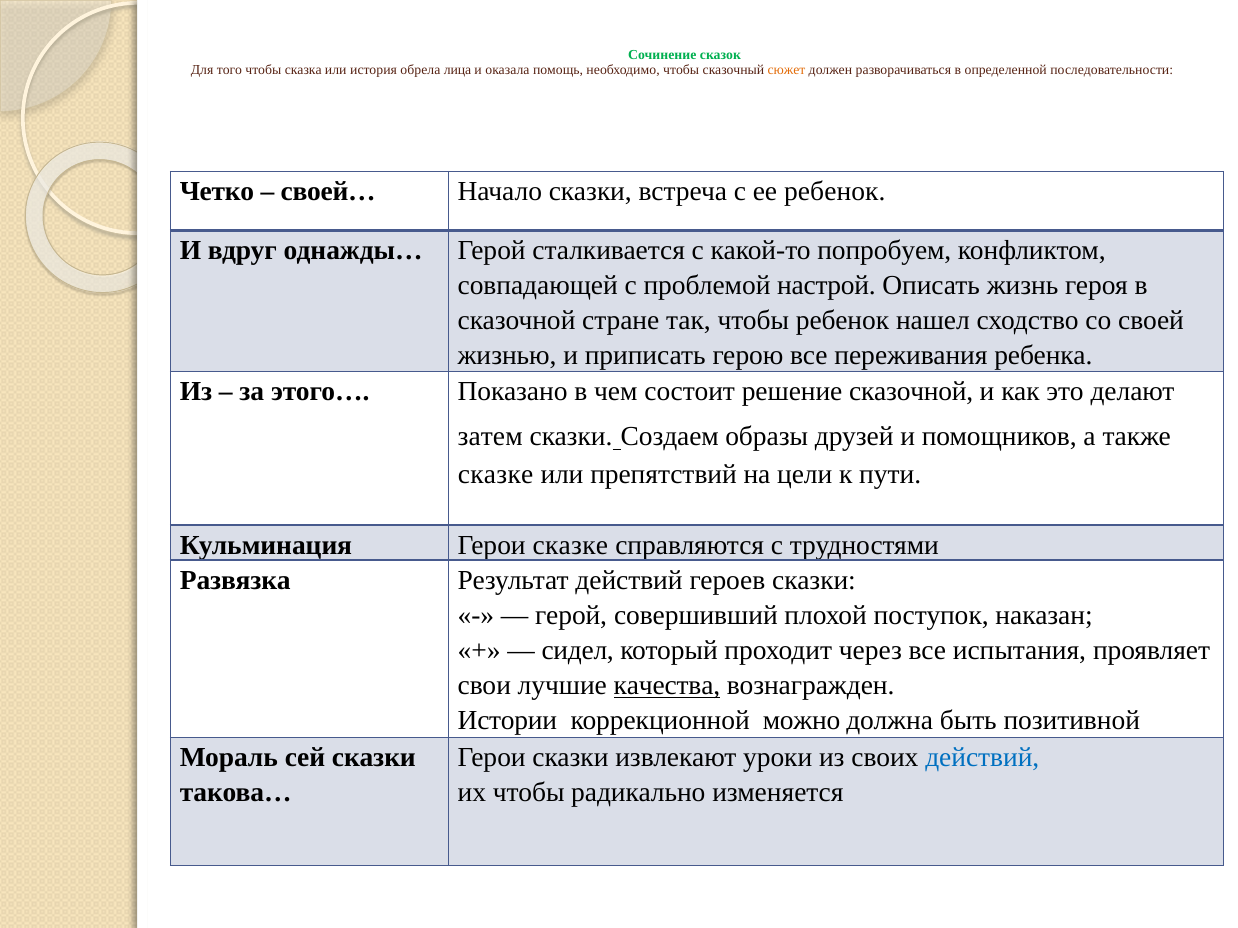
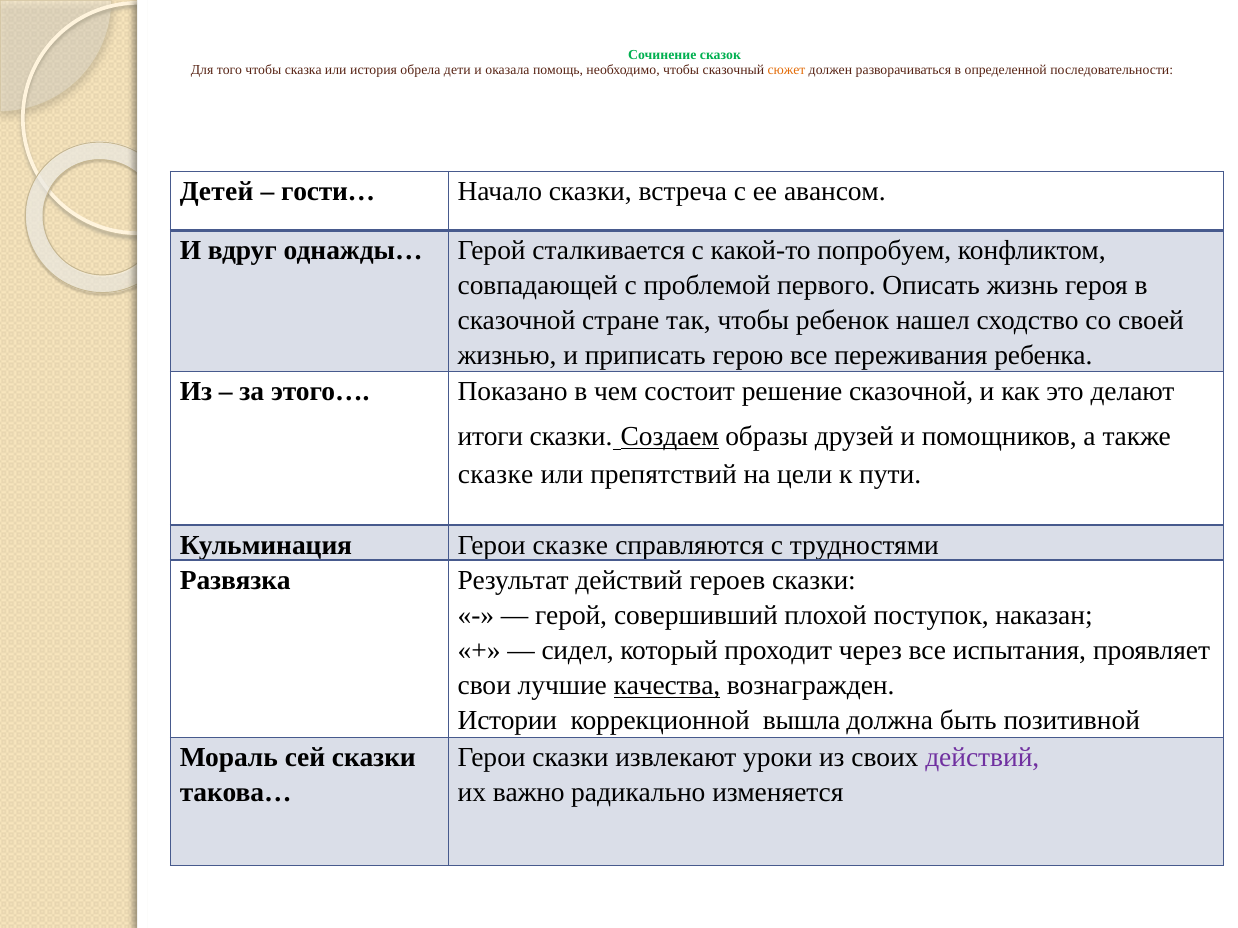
лица: лица -> дети
Четко: Четко -> Детей
своей…: своей… -> гости…
ее ребенок: ребенок -> авансом
настрой: настрой -> первого
затем: затем -> итоги
Создаем underline: none -> present
можно: можно -> вышла
действий at (982, 758) colour: blue -> purple
их чтобы: чтобы -> важно
